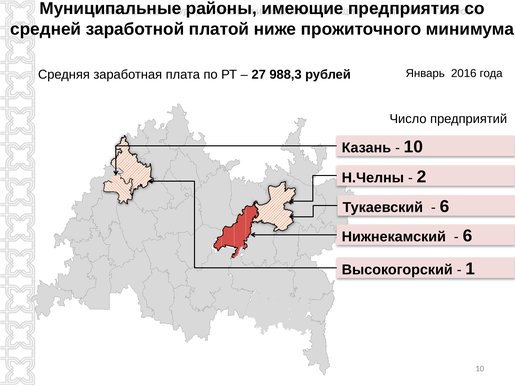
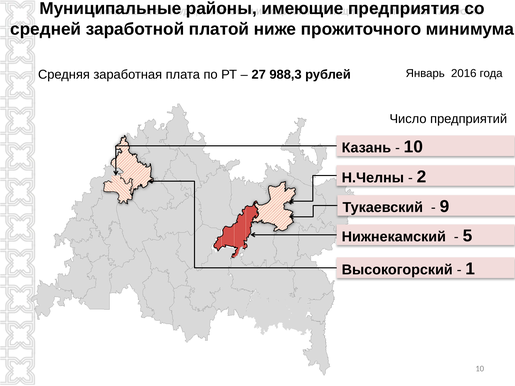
6 at (444, 207): 6 -> 9
6 at (467, 236): 6 -> 5
